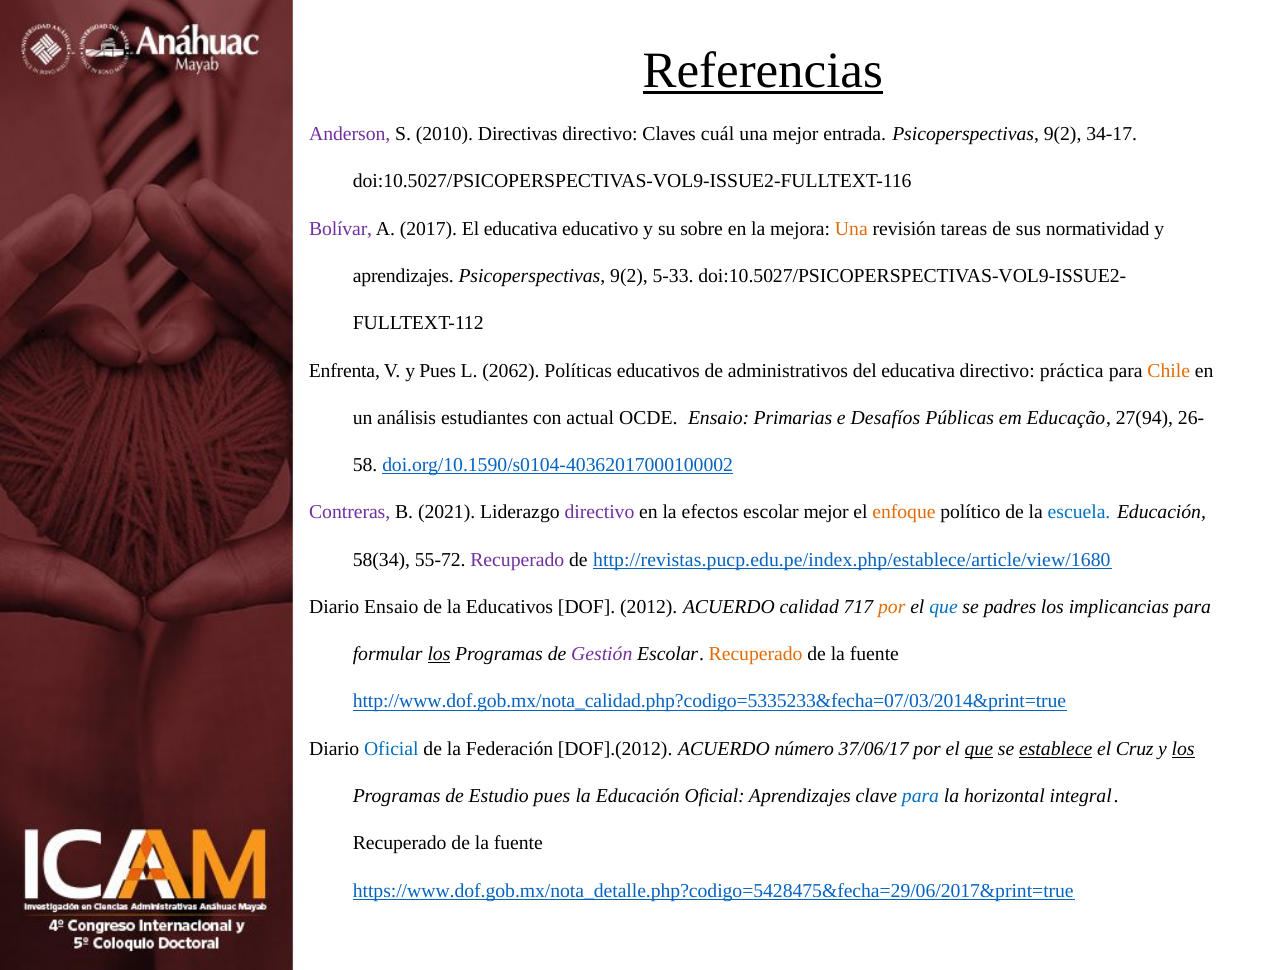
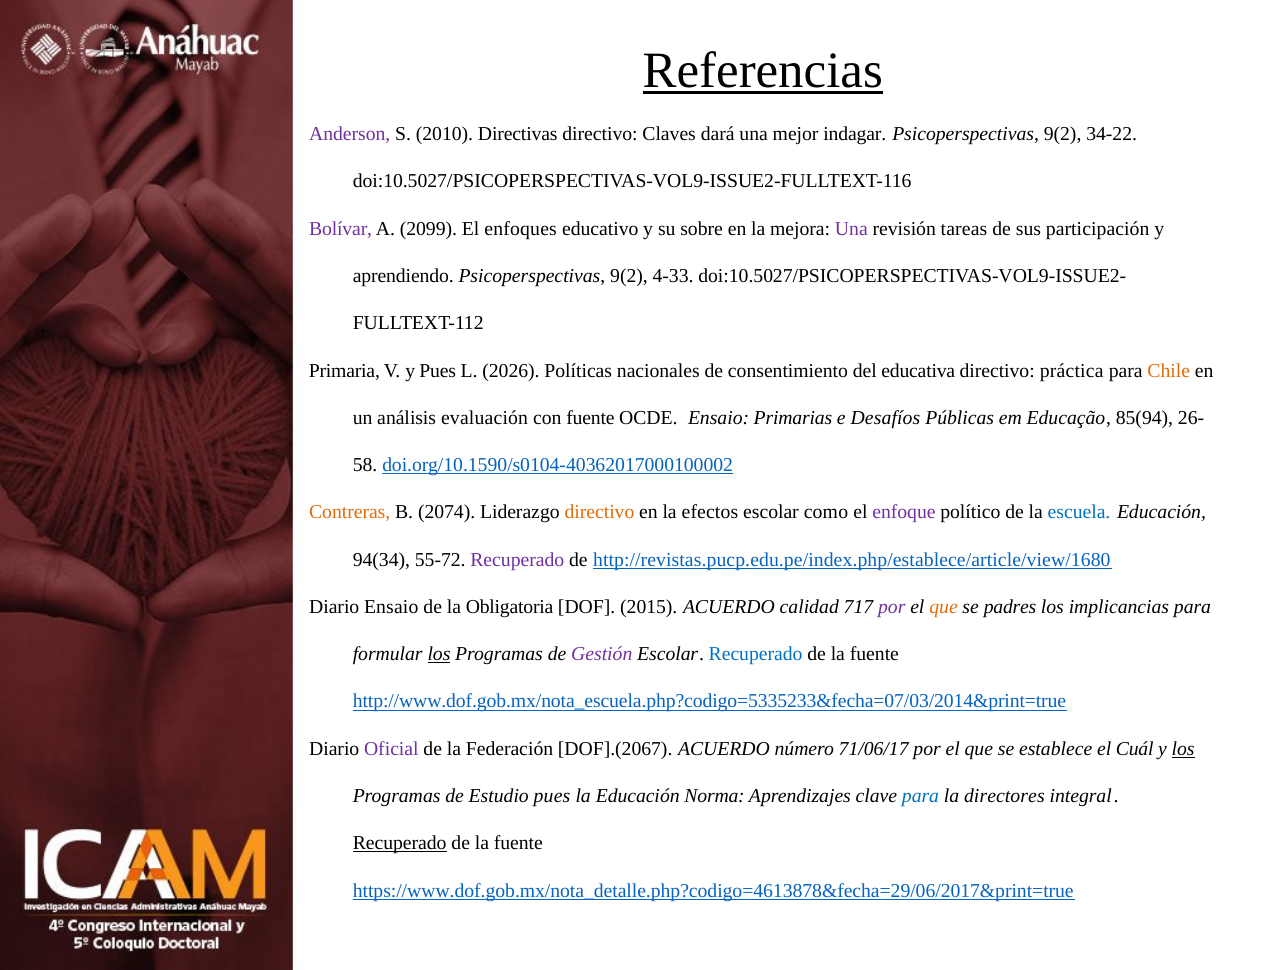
cuál: cuál -> dará
entrada: entrada -> indagar
34-17: 34-17 -> 34-22
2017: 2017 -> 2099
El educativa: educativa -> enfoques
Una at (851, 229) colour: orange -> purple
normatividad: normatividad -> participación
aprendizajes at (403, 276): aprendizajes -> aprendiendo
5-33: 5-33 -> 4-33
Enfrenta: Enfrenta -> Primaria
2062: 2062 -> 2026
Políticas educativos: educativos -> nacionales
administrativos: administrativos -> consentimiento
estudiantes: estudiantes -> evaluación
con actual: actual -> fuente
27(94: 27(94 -> 85(94
Contreras colour: purple -> orange
2021: 2021 -> 2074
directivo at (599, 512) colour: purple -> orange
escolar mejor: mejor -> como
enfoque colour: orange -> purple
58(34: 58(34 -> 94(34
la Educativos: Educativos -> Obligatoria
2012: 2012 -> 2015
por at (892, 607) colour: orange -> purple
que at (944, 607) colour: blue -> orange
Recuperado at (756, 654) colour: orange -> blue
http://www.dof.gob.mx/nota_calidad.php?codigo=5335233&fecha=07/03/2014&print=true: http://www.dof.gob.mx/nota_calidad.php?codigo=5335233&fecha=07/03/2014&print=true -> http://www.dof.gob.mx/nota_escuela.php?codigo=5335233&fecha=07/03/2014&print=true
Oficial at (391, 749) colour: blue -> purple
DOF].(2012: DOF].(2012 -> DOF].(2067
37/06/17: 37/06/17 -> 71/06/17
que at (979, 749) underline: present -> none
establece underline: present -> none
Cruz: Cruz -> Cuál
Educación Oficial: Oficial -> Norma
horizontal: horizontal -> directores
Recuperado at (400, 843) underline: none -> present
https://www.dof.gob.mx/nota_detalle.php?codigo=5428475&fecha=29/06/2017&print=true: https://www.dof.gob.mx/nota_detalle.php?codigo=5428475&fecha=29/06/2017&print=true -> https://www.dof.gob.mx/nota_detalle.php?codigo=4613878&fecha=29/06/2017&print=true
